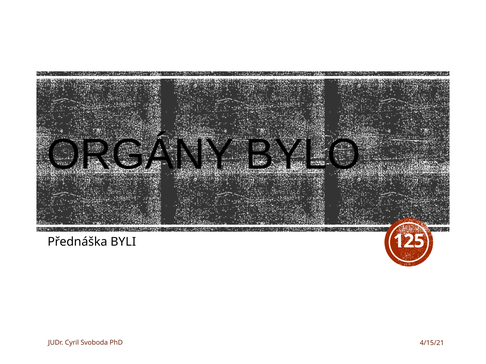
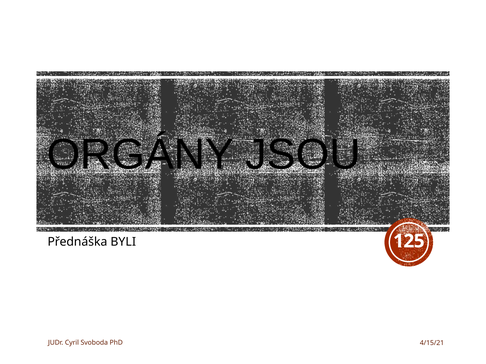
BYLO: BYLO -> JSOU
